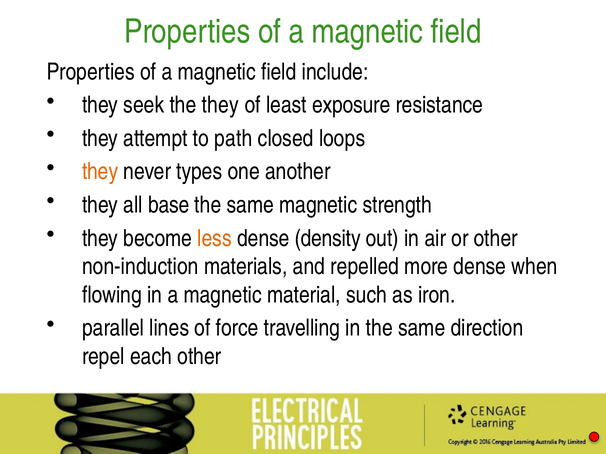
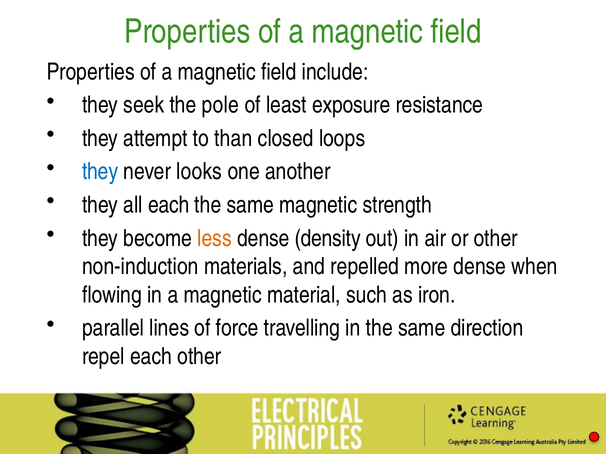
the they: they -> pole
path: path -> than
they at (100, 172) colour: orange -> blue
types: types -> looks
all base: base -> each
